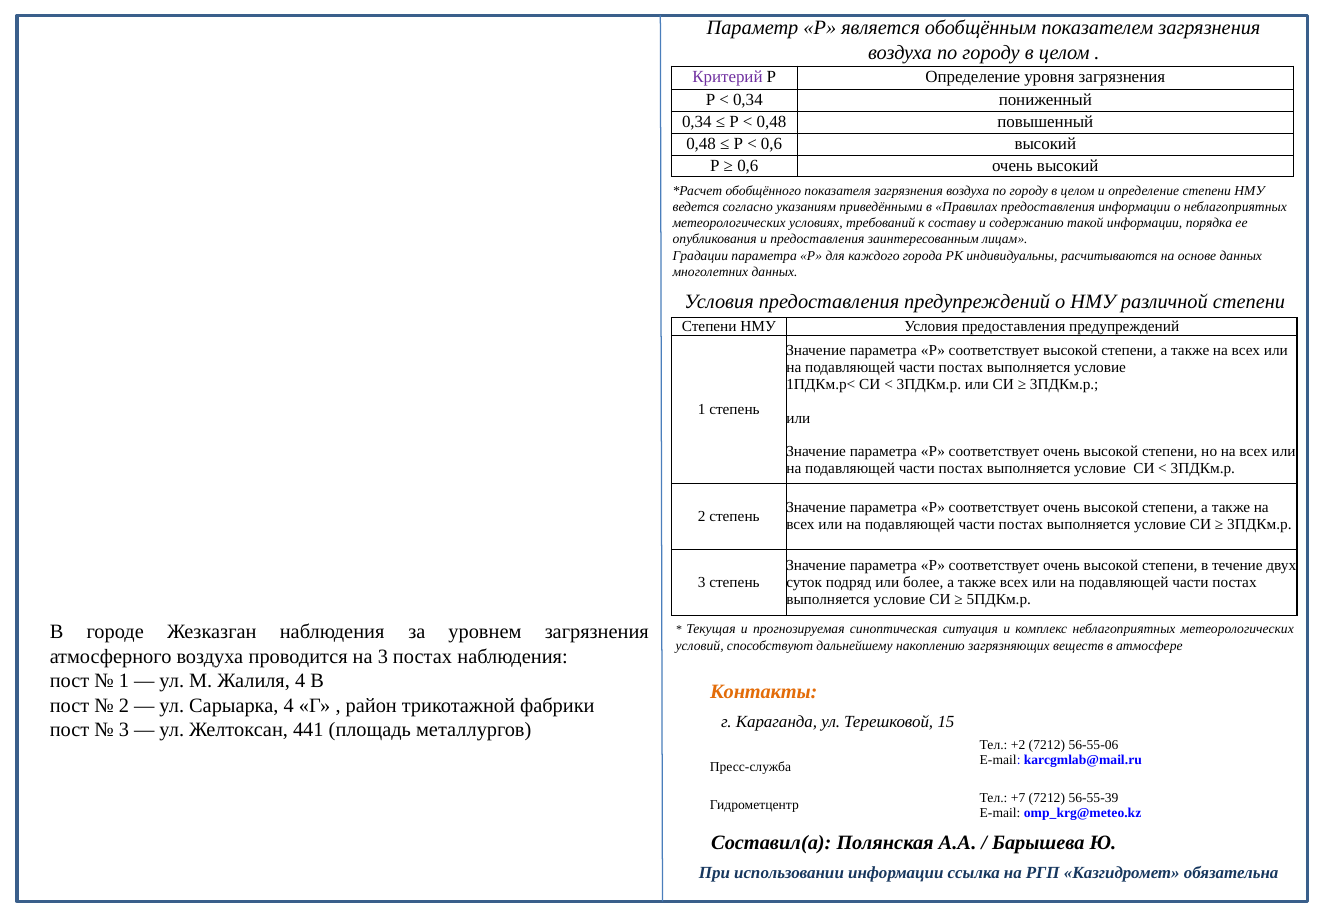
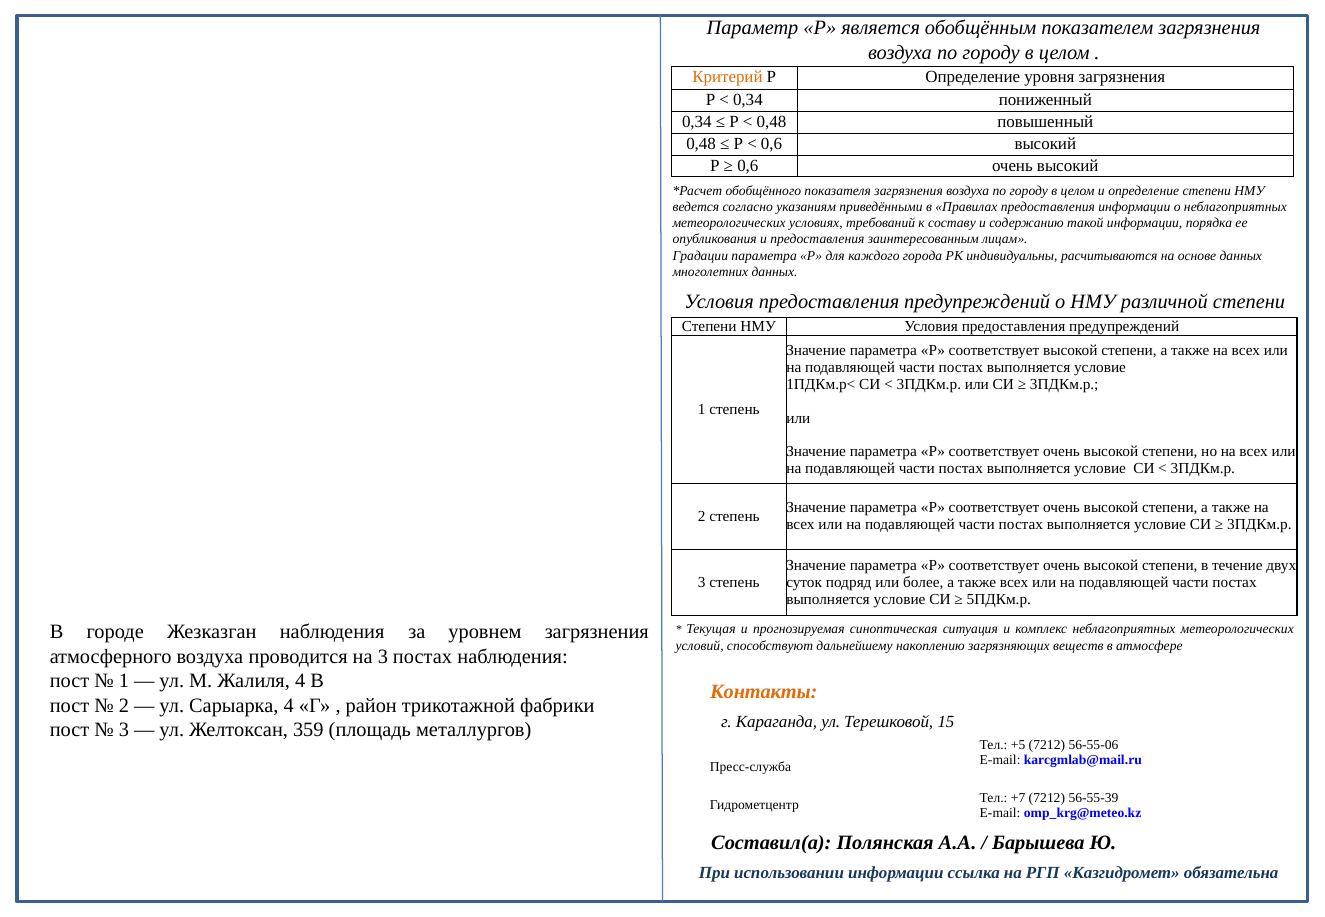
Критерий colour: purple -> orange
441: 441 -> 359
+2: +2 -> +5
